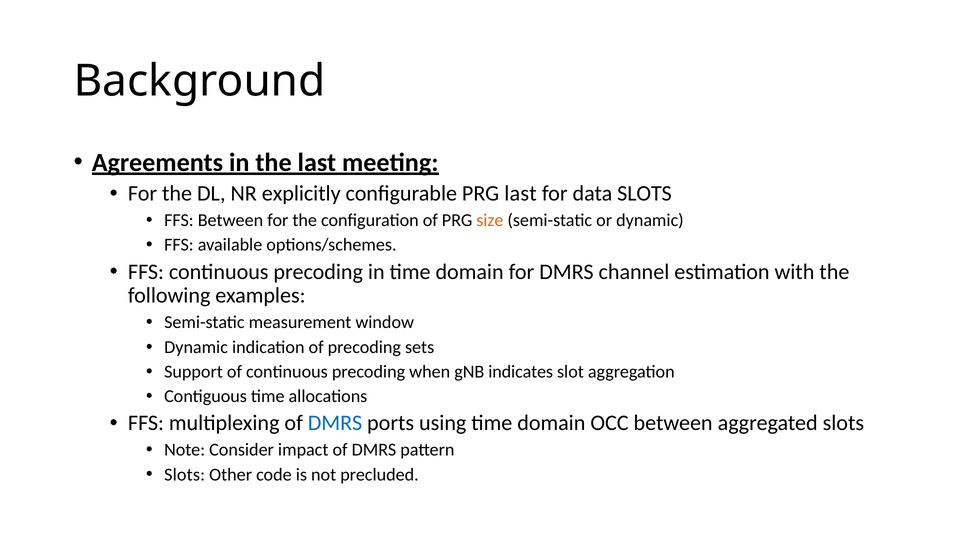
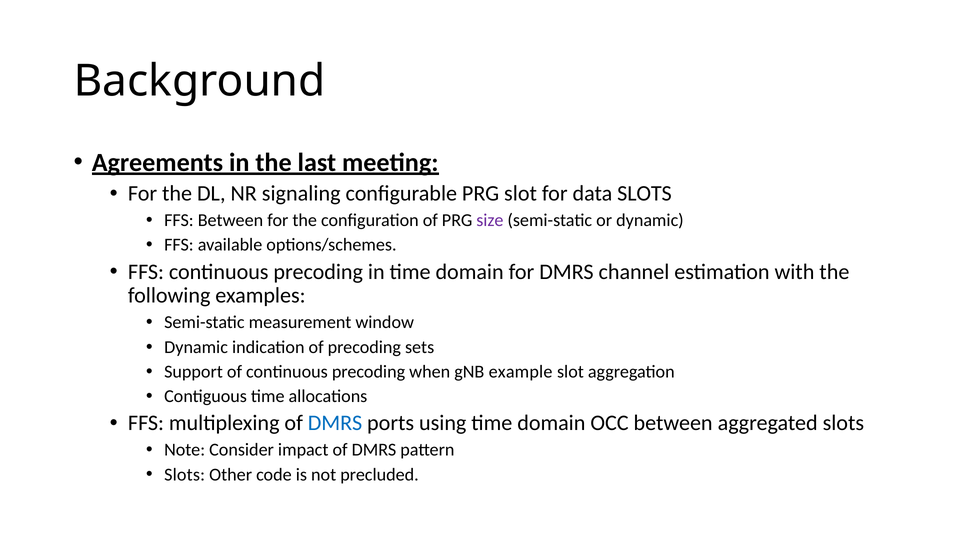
explicitly: explicitly -> signaling
PRG last: last -> slot
size colour: orange -> purple
indicates: indicates -> example
